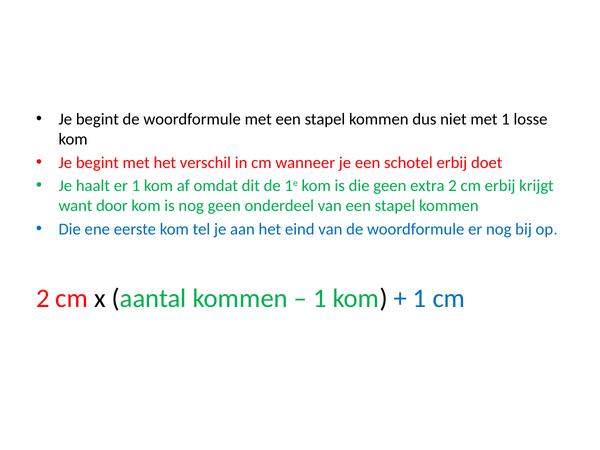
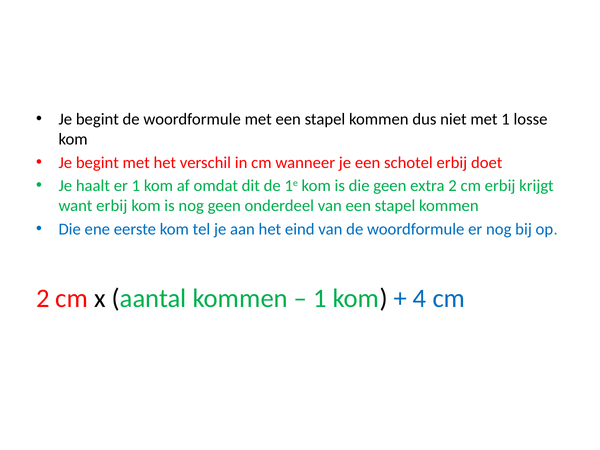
want door: door -> erbij
1 at (420, 299): 1 -> 4
